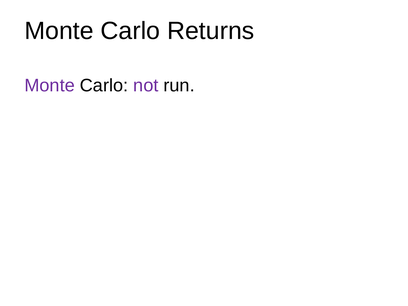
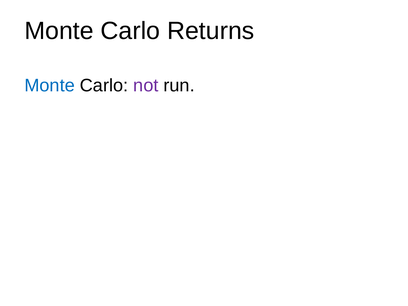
Monte at (50, 86) colour: purple -> blue
